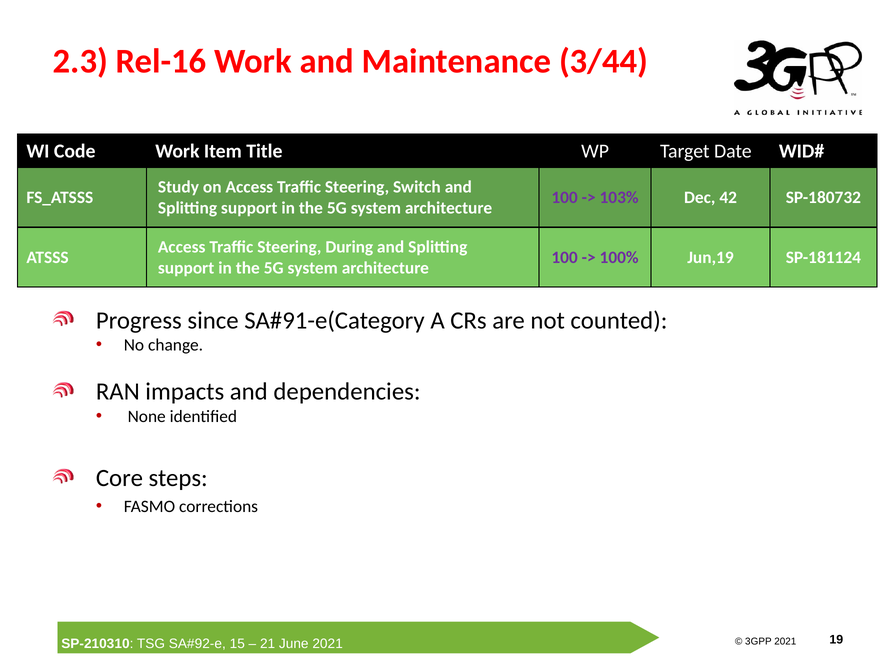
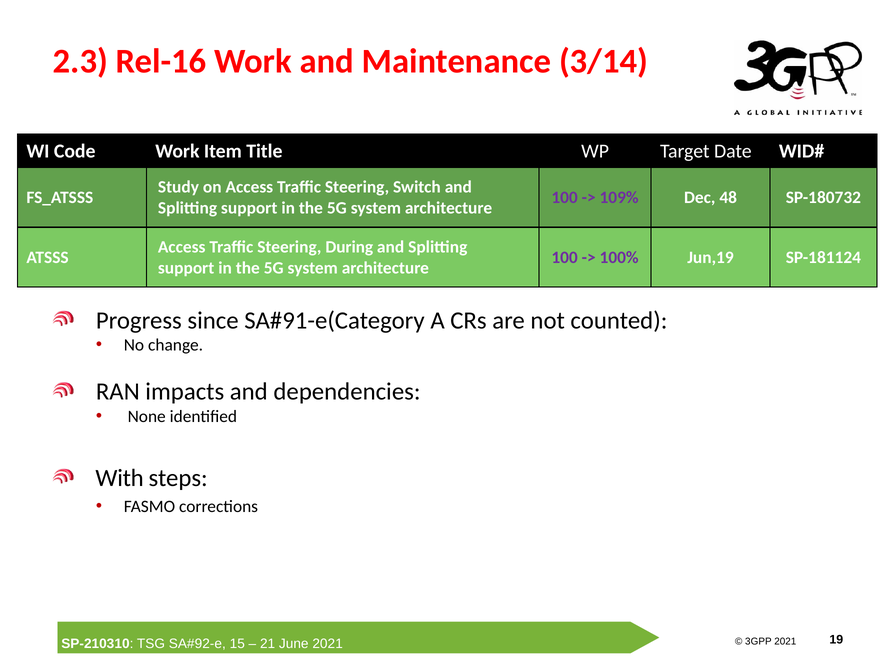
3/44: 3/44 -> 3/14
103%: 103% -> 109%
42: 42 -> 48
Core: Core -> With
